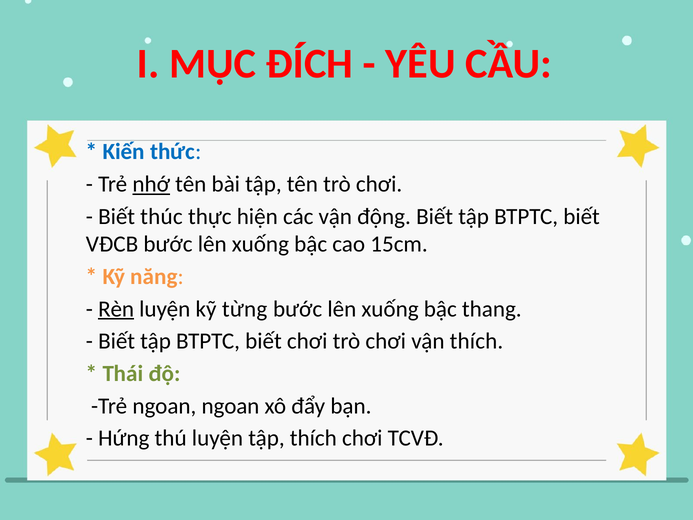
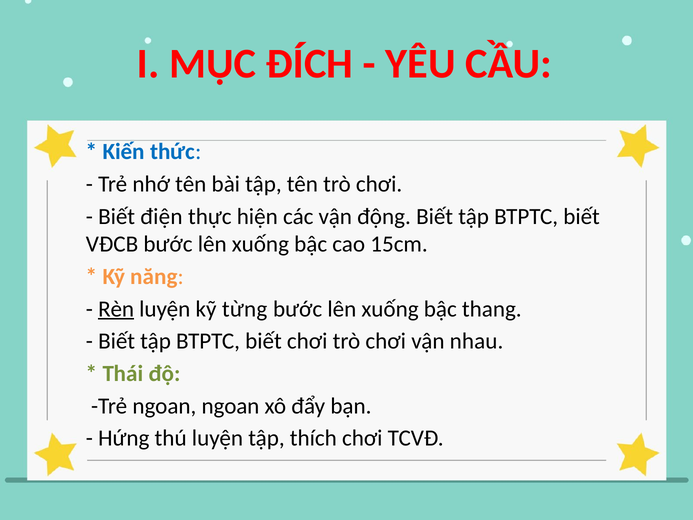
nhớ underline: present -> none
thúc: thúc -> điện
vận thích: thích -> nhau
